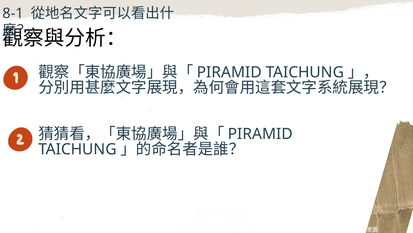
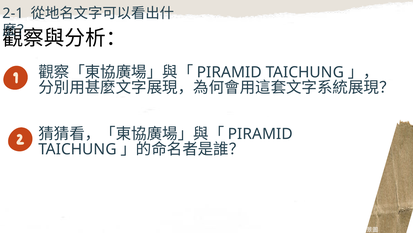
8-1: 8-1 -> 2-1
